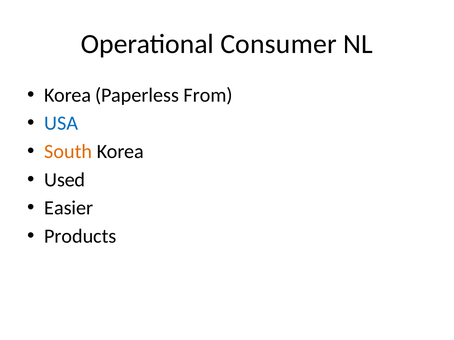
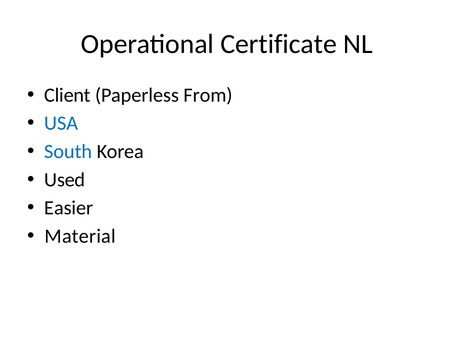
Consumer: Consumer -> Certificate
Korea at (68, 95): Korea -> Client
South colour: orange -> blue
Products: Products -> Material
